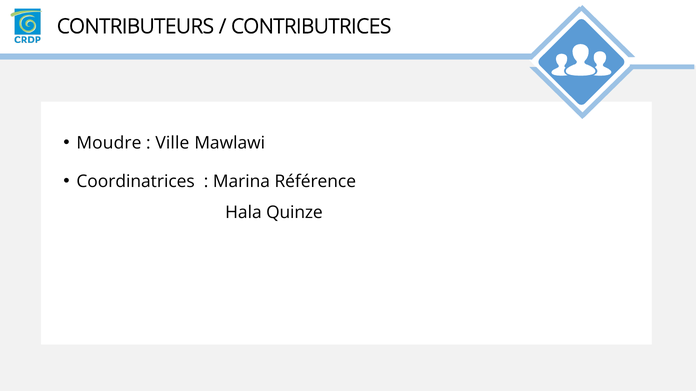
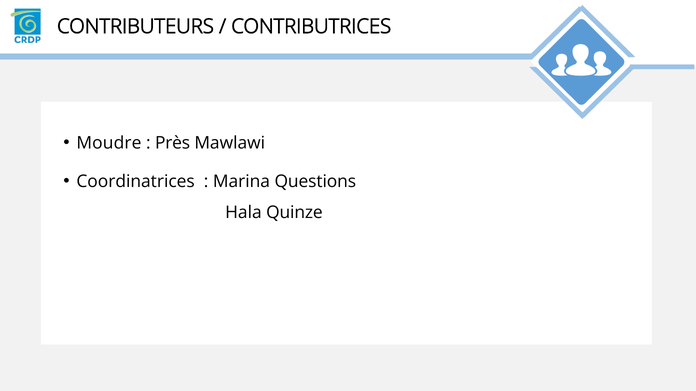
Ville: Ville -> Près
Référence: Référence -> Questions
